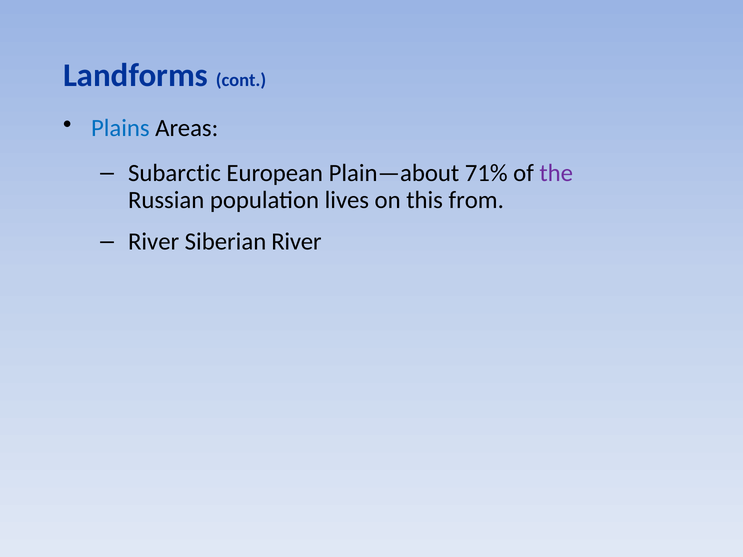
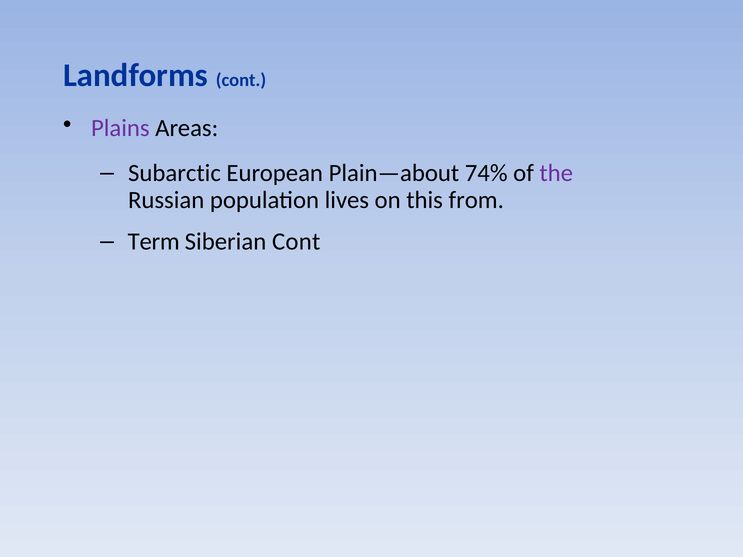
Plains colour: blue -> purple
71%: 71% -> 74%
River at (154, 242): River -> Term
Siberian River: River -> Cont
